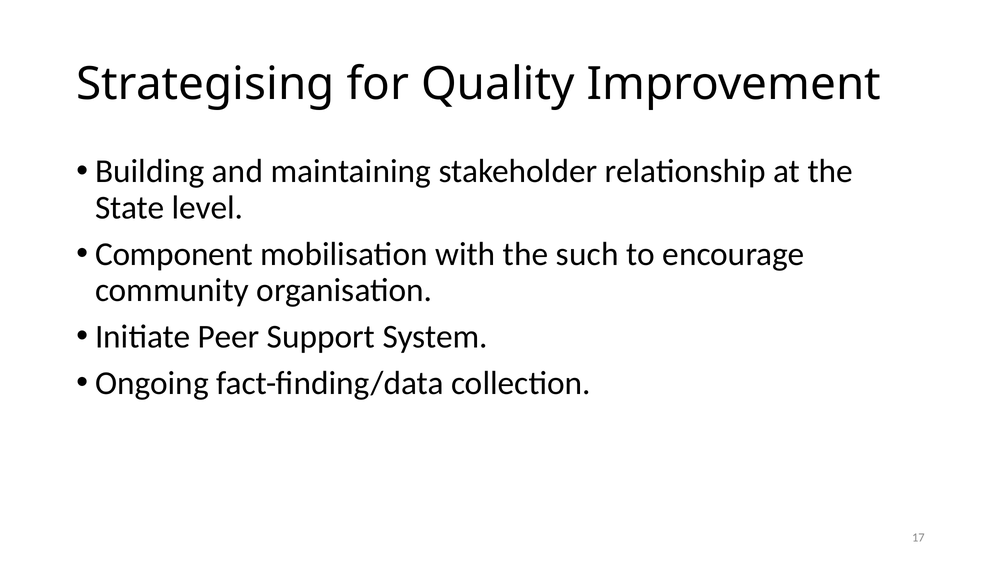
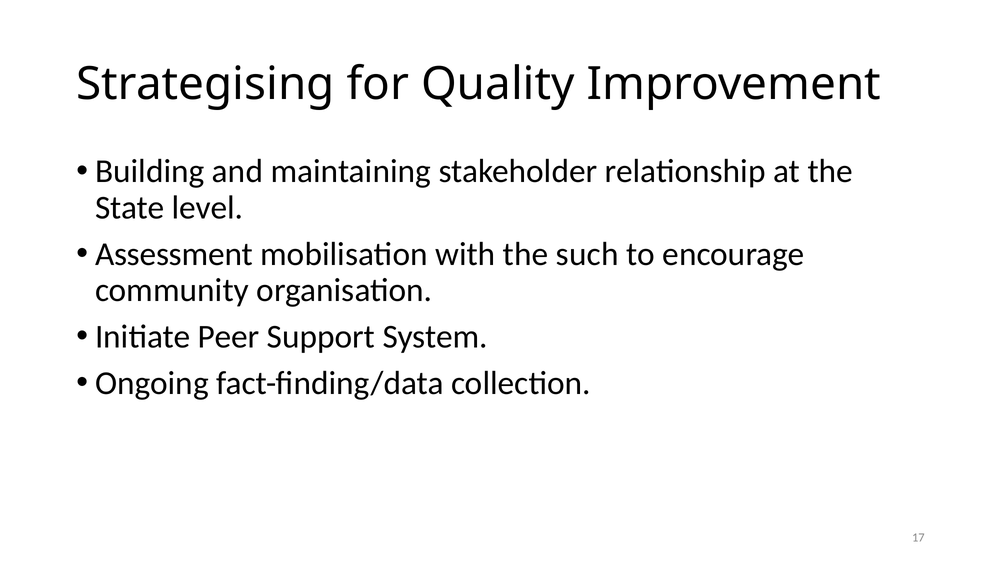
Component: Component -> Assessment
